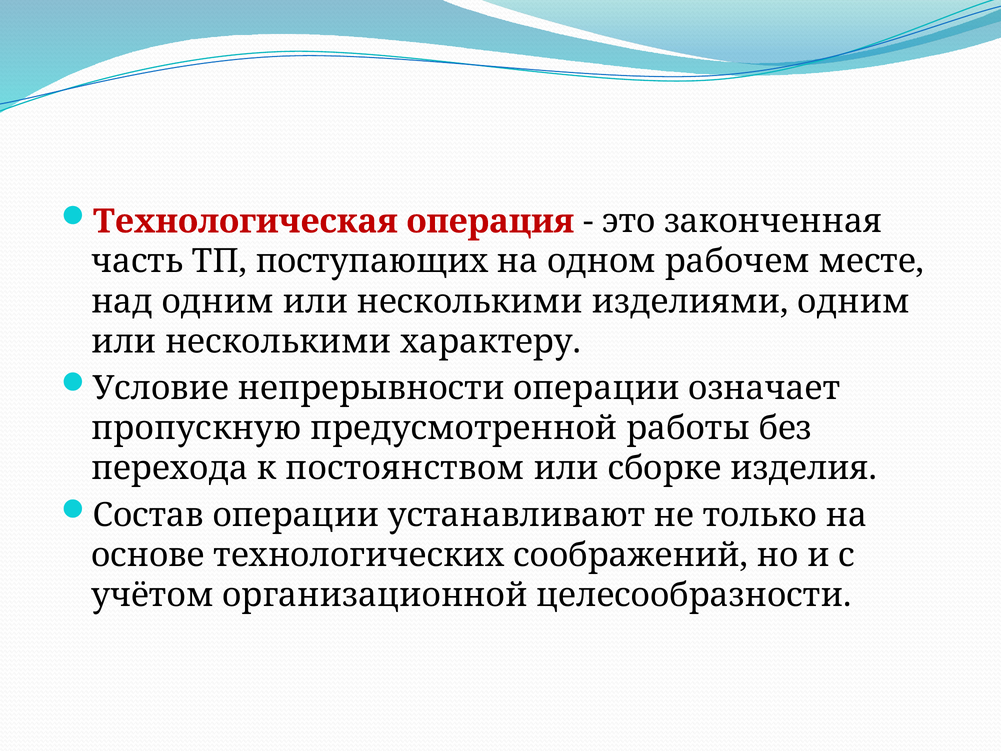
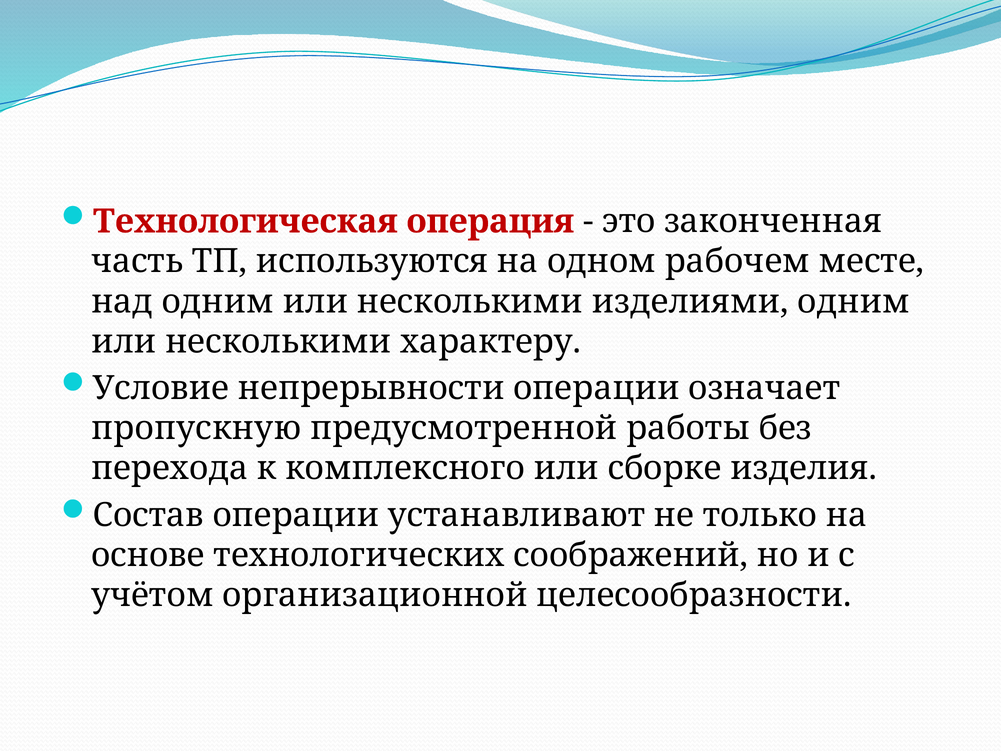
поступающих: поступающих -> используются
постоянством: постоянством -> комплексного
